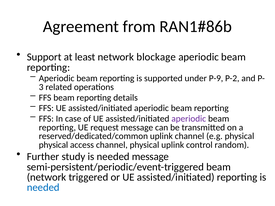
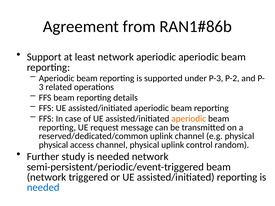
network blockage: blockage -> aperiodic
P-9: P-9 -> P-3
aperiodic at (189, 119) colour: purple -> orange
needed message: message -> network
